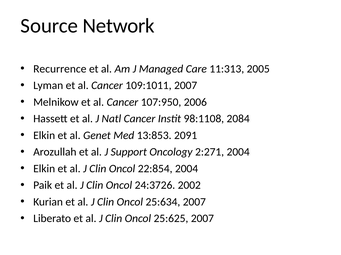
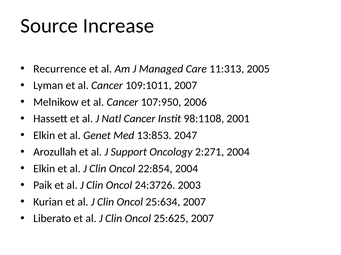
Network: Network -> Increase
2084: 2084 -> 2001
2091: 2091 -> 2047
2002: 2002 -> 2003
